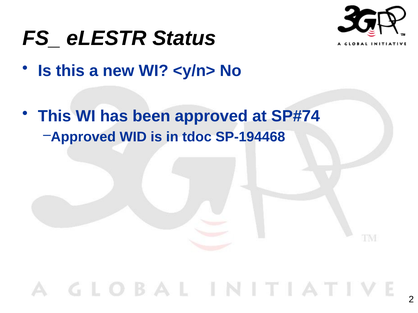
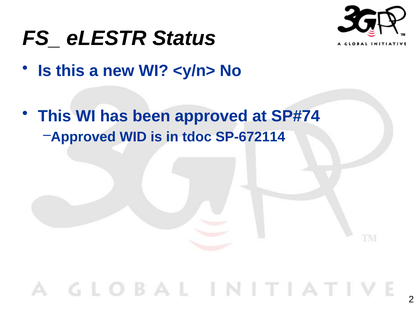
SP-194468: SP-194468 -> SP-672114
